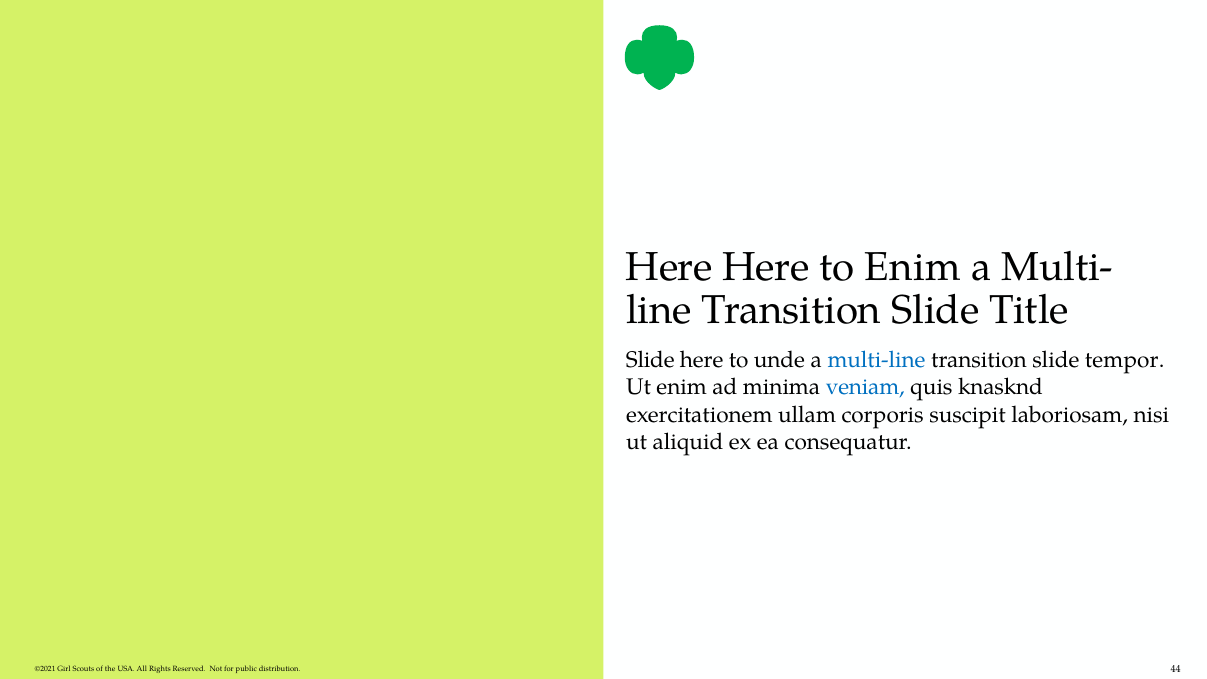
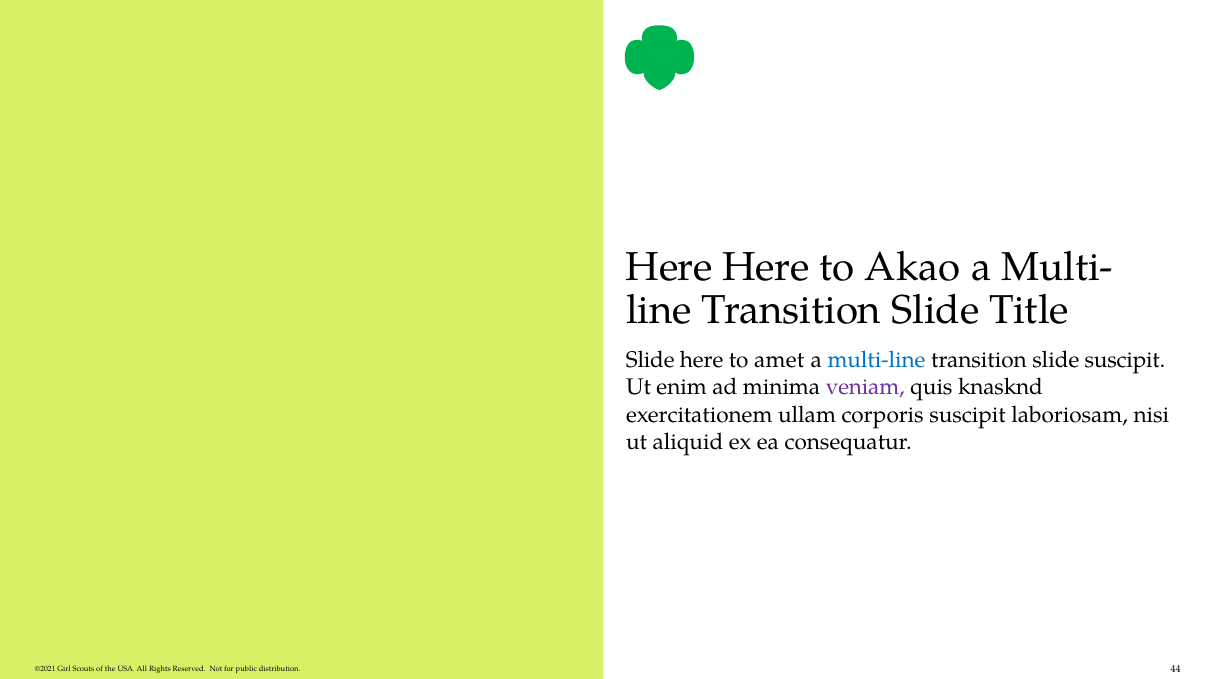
to Enim: Enim -> Akao
unde: unde -> amet
slide tempor: tempor -> suscipit
veniam colour: blue -> purple
